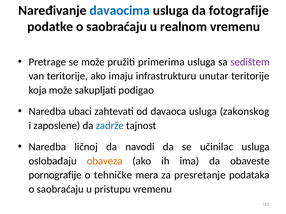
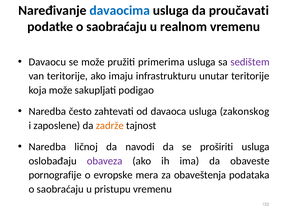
fotografije: fotografije -> proučavati
Pretrage: Pretrage -> Davaocu
ubaci: ubaci -> često
zadrže colour: blue -> orange
učinilac: učinilac -> proširiti
obaveza colour: orange -> purple
tehničke: tehničke -> evropske
presretanje: presretanje -> obaveštenja
